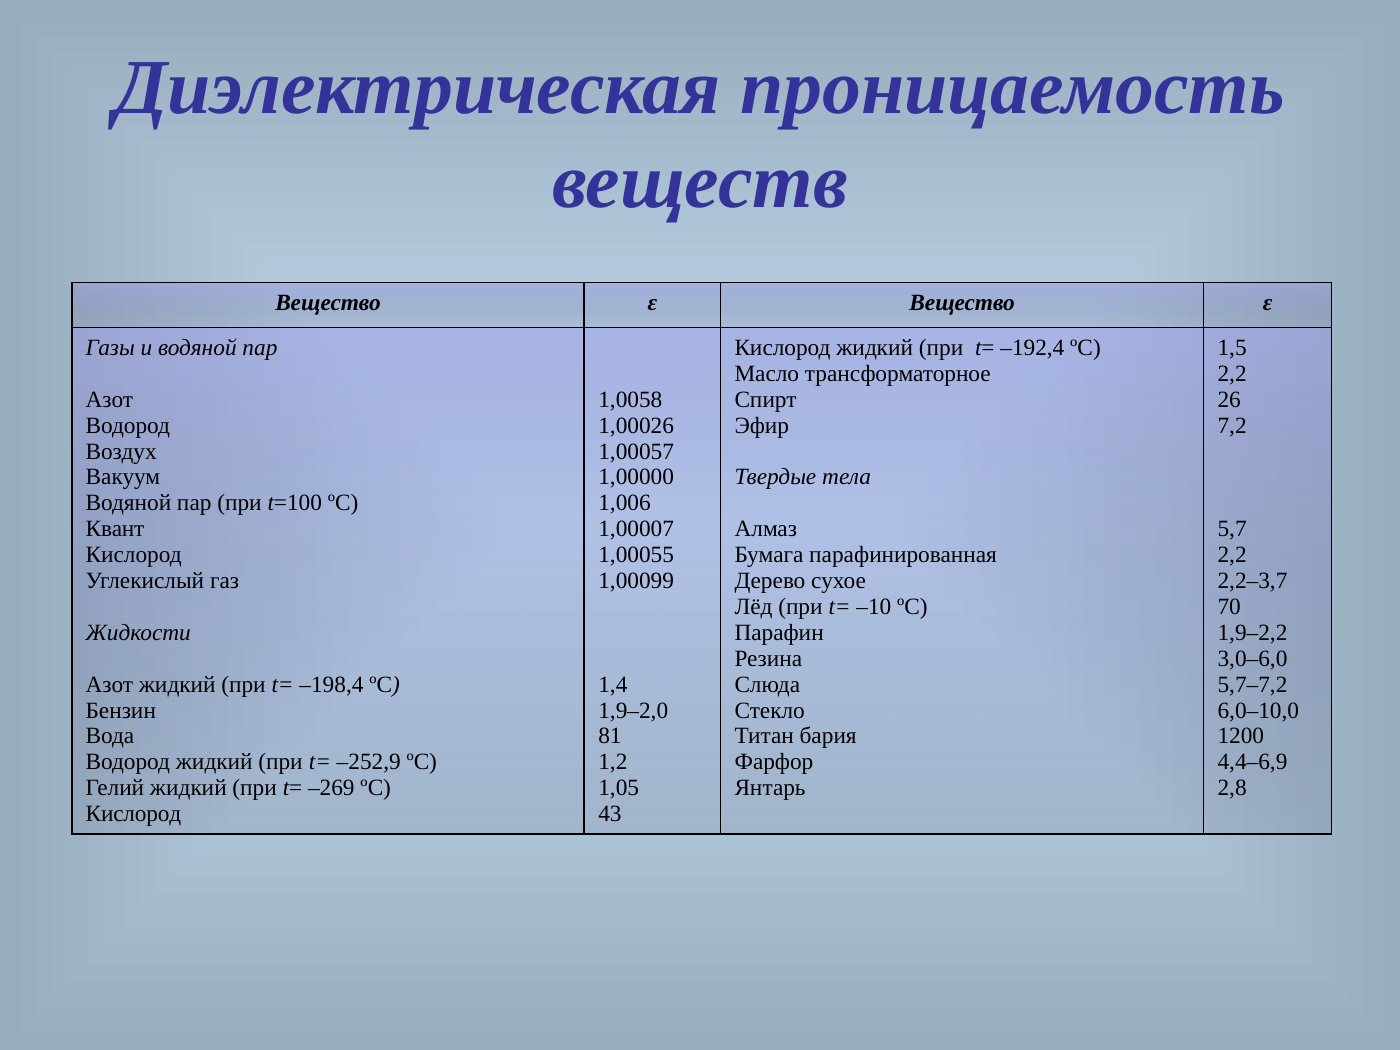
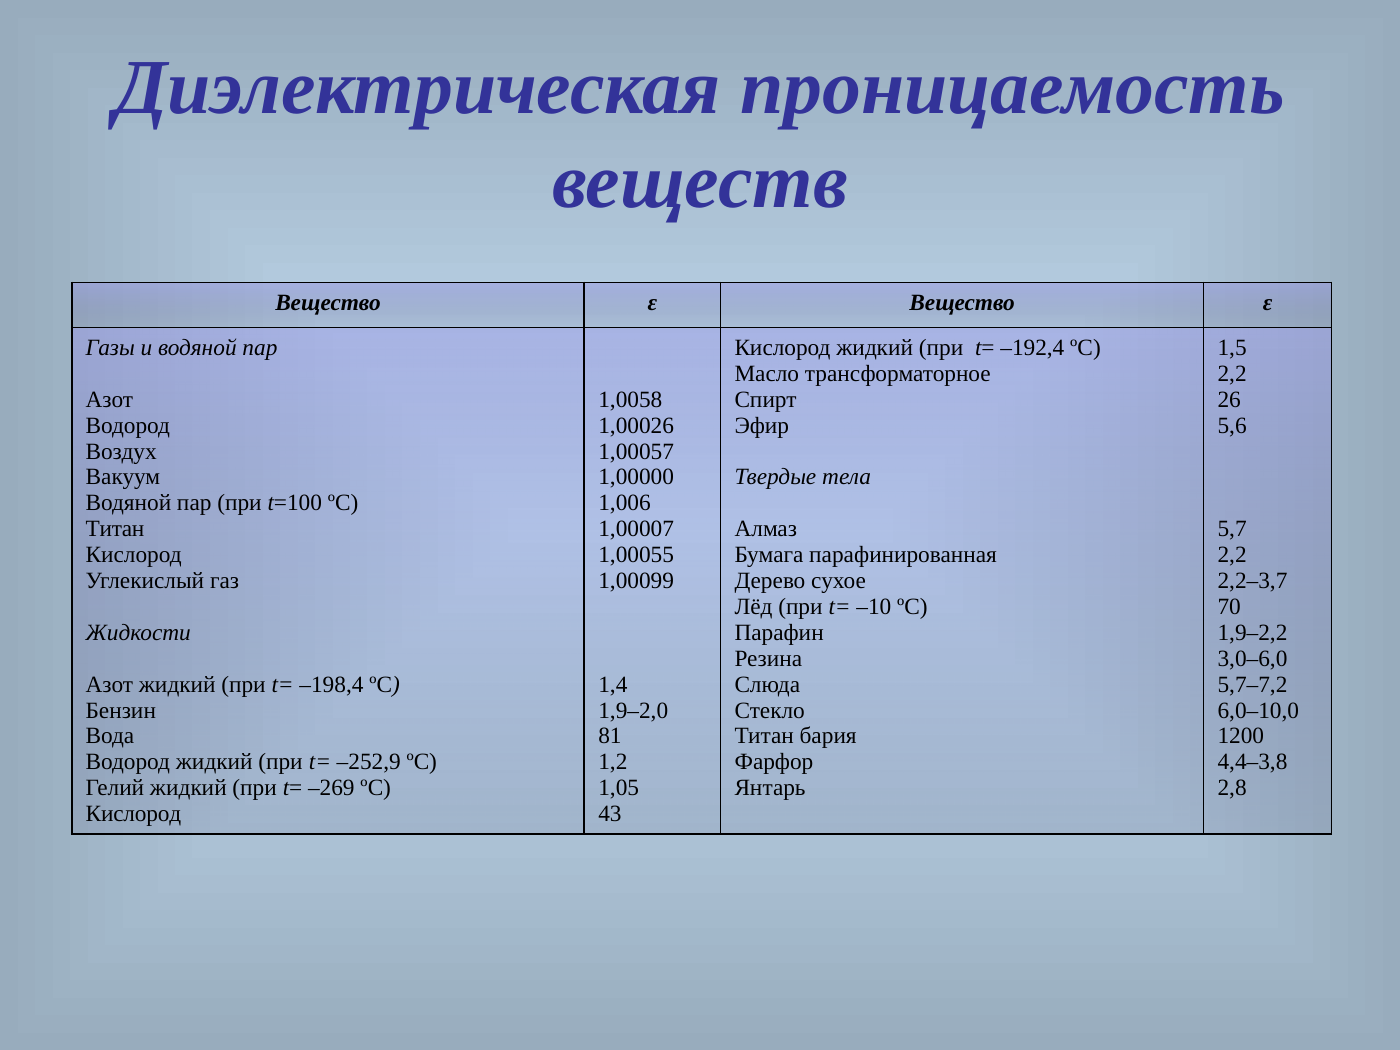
7,2: 7,2 -> 5,6
Квант at (115, 529): Квант -> Титан
4,4–6,9: 4,4–6,9 -> 4,4–3,8
